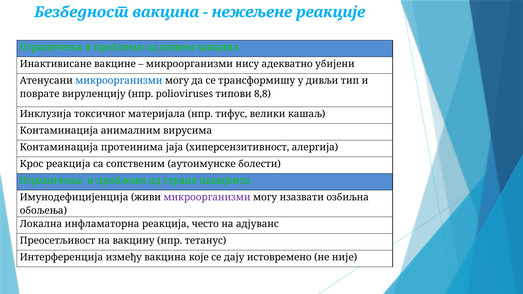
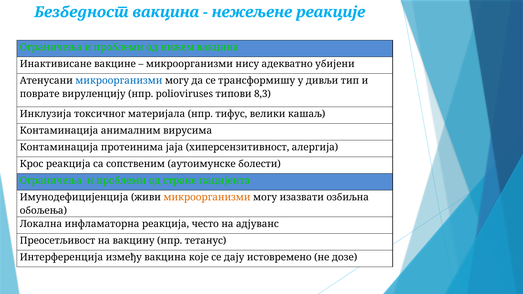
8,8: 8,8 -> 8,3
микроорганизми at (207, 197) colour: purple -> orange
није: није -> дозе
